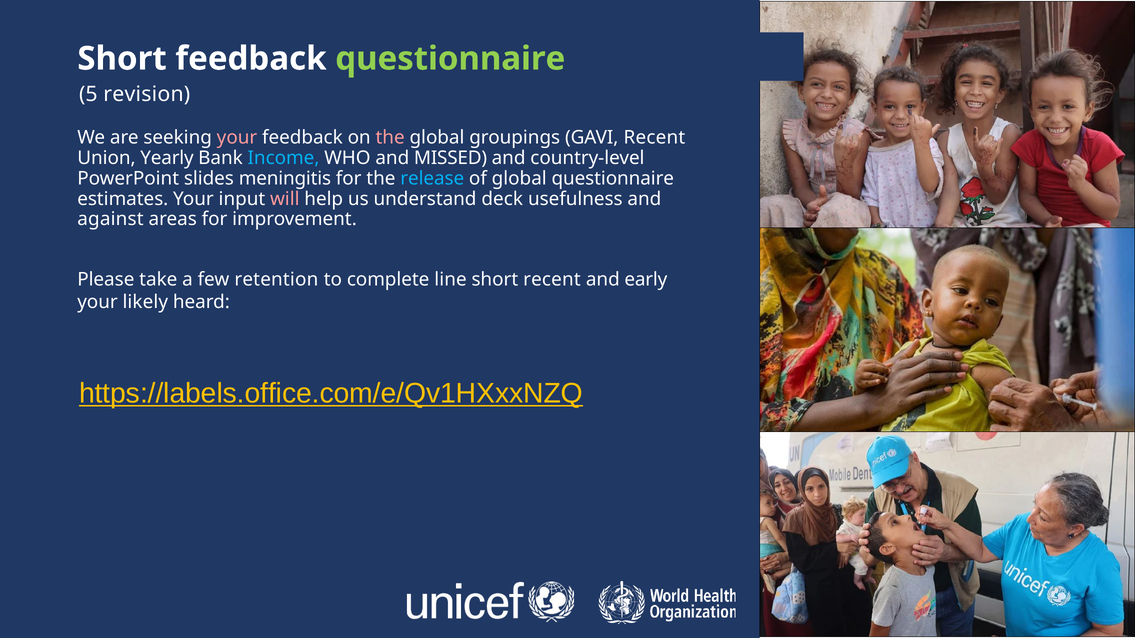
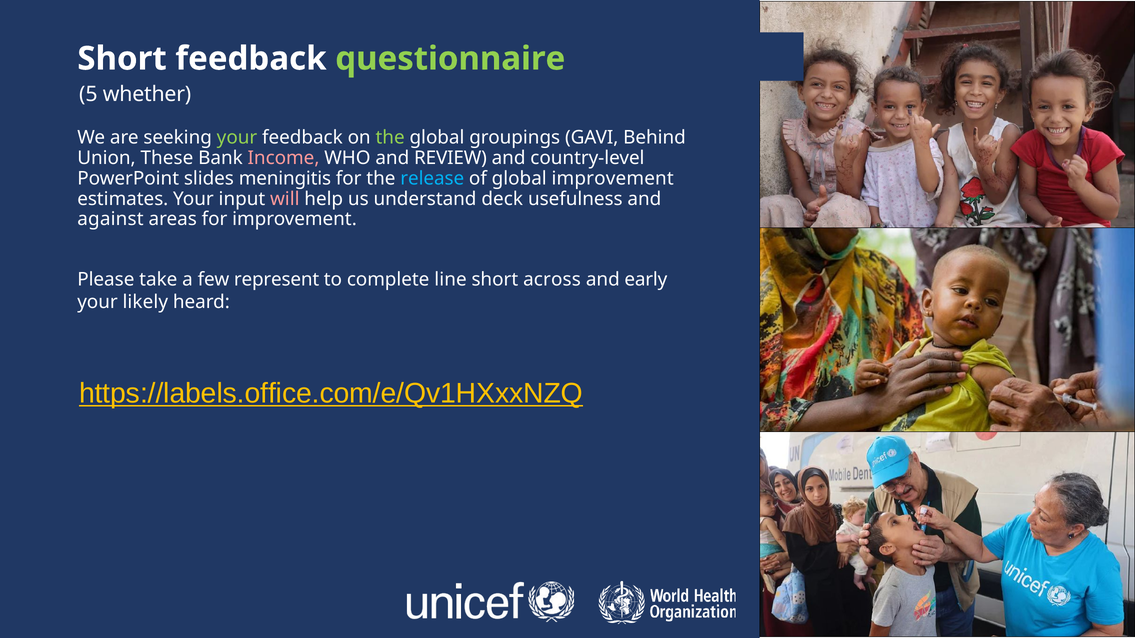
revision: revision -> whether
your at (237, 138) colour: pink -> light green
the at (390, 138) colour: pink -> light green
GAVI Recent: Recent -> Behind
Yearly: Yearly -> These
Income colour: light blue -> pink
MISSED: MISSED -> REVIEW
global questionnaire: questionnaire -> improvement
retention: retention -> represent
short recent: recent -> across
